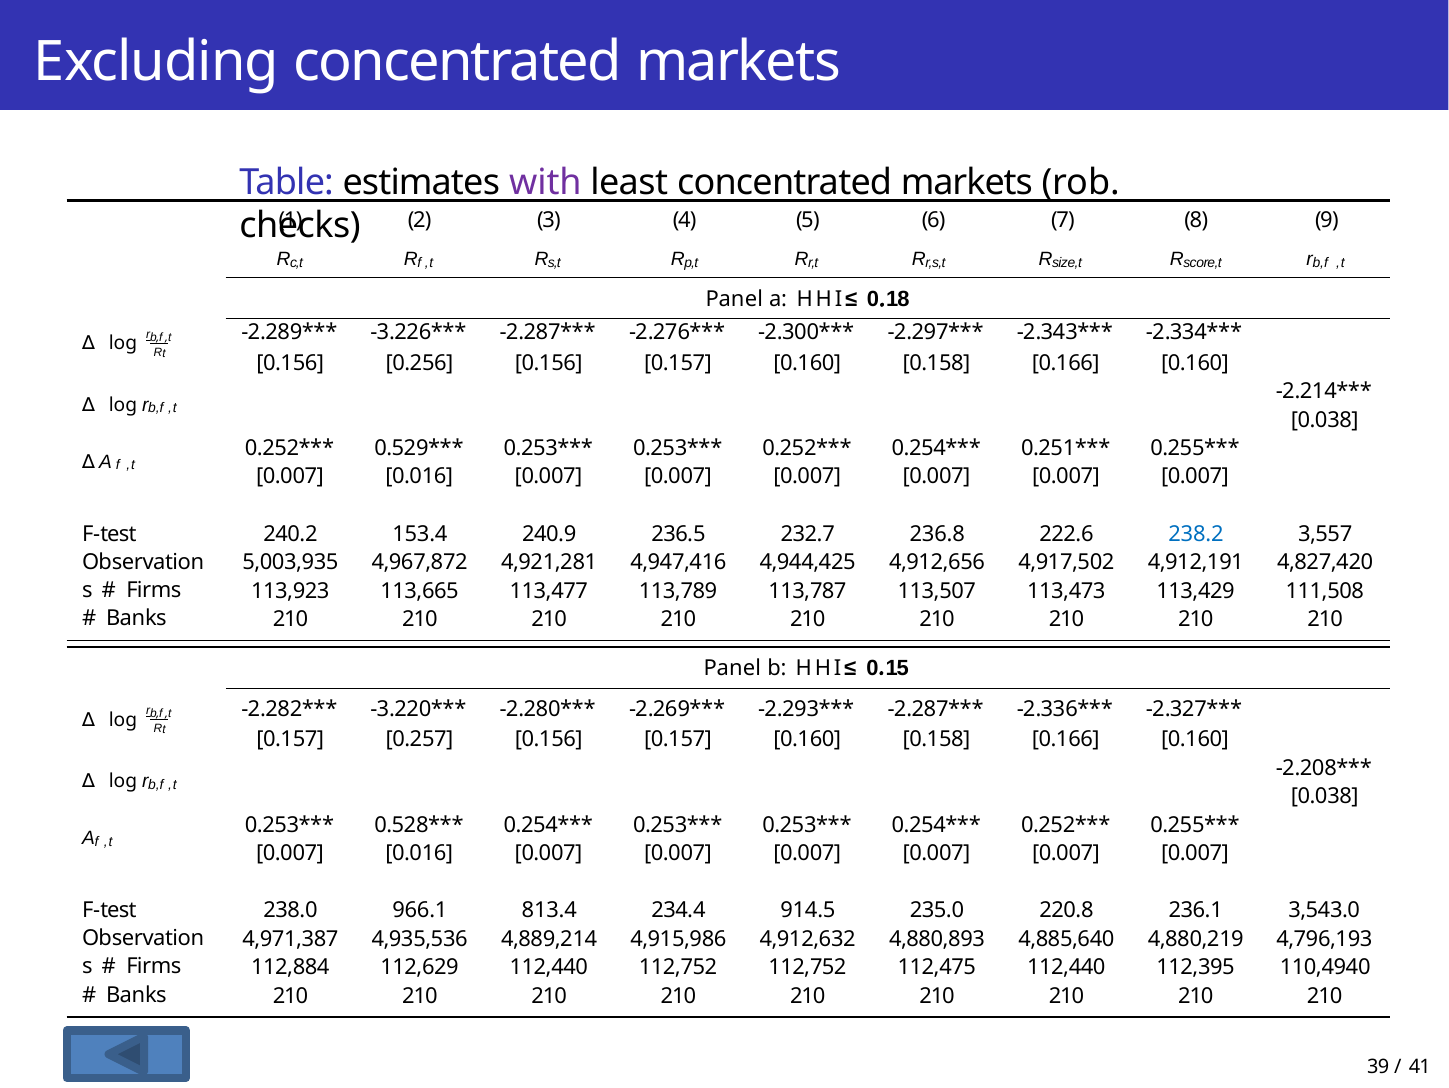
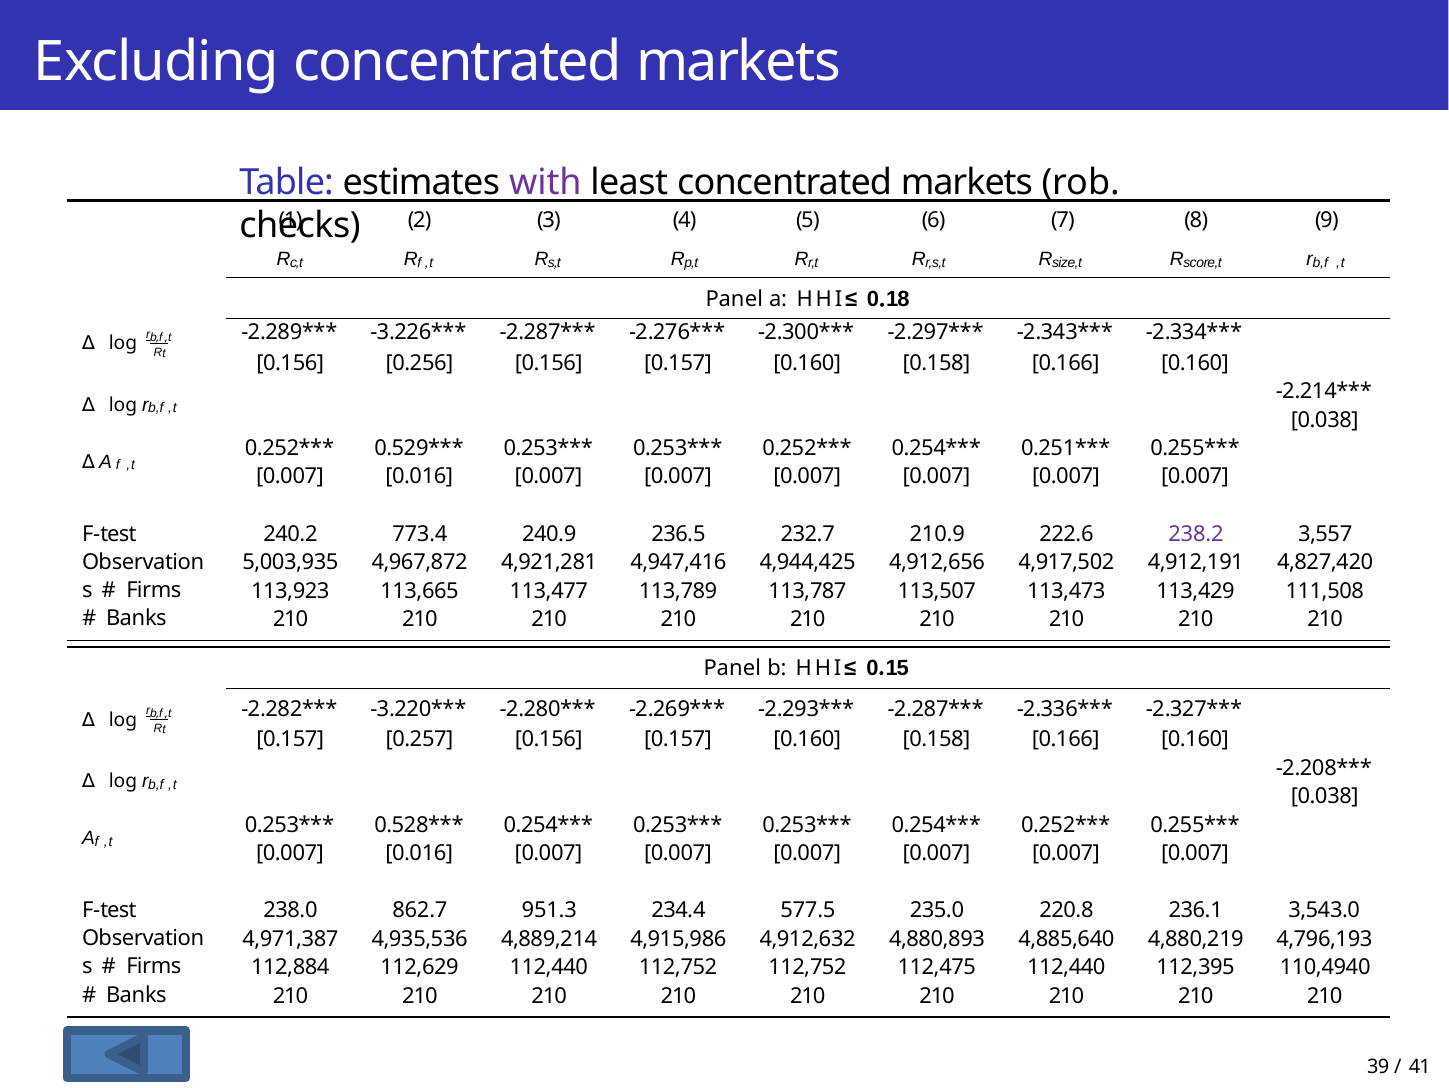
153.4: 153.4 -> 773.4
236.8: 236.8 -> 210.9
238.2 colour: blue -> purple
966.1: 966.1 -> 862.7
813.4: 813.4 -> 951.3
914.5: 914.5 -> 577.5
